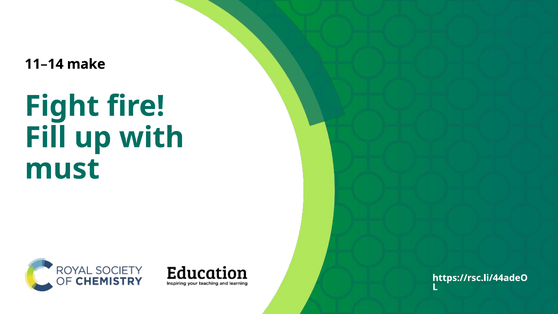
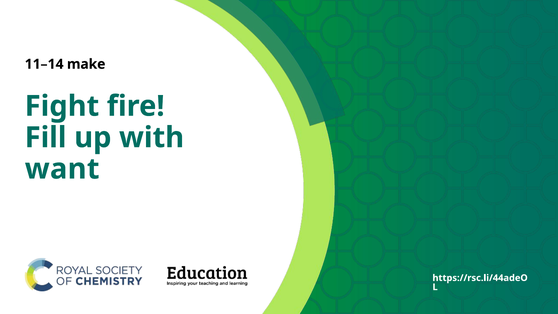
must: must -> want
